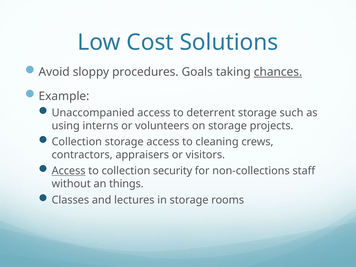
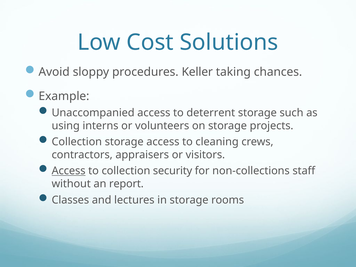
Goals: Goals -> Keller
chances underline: present -> none
things: things -> report
